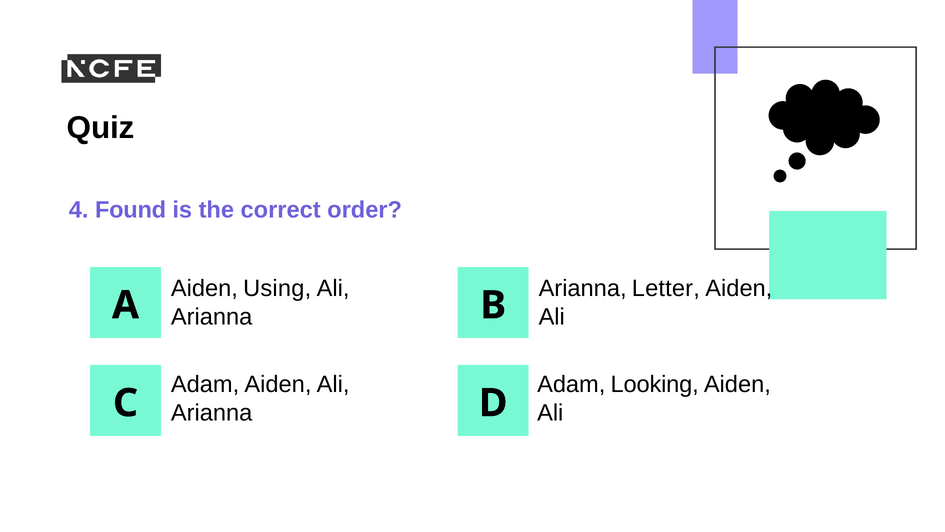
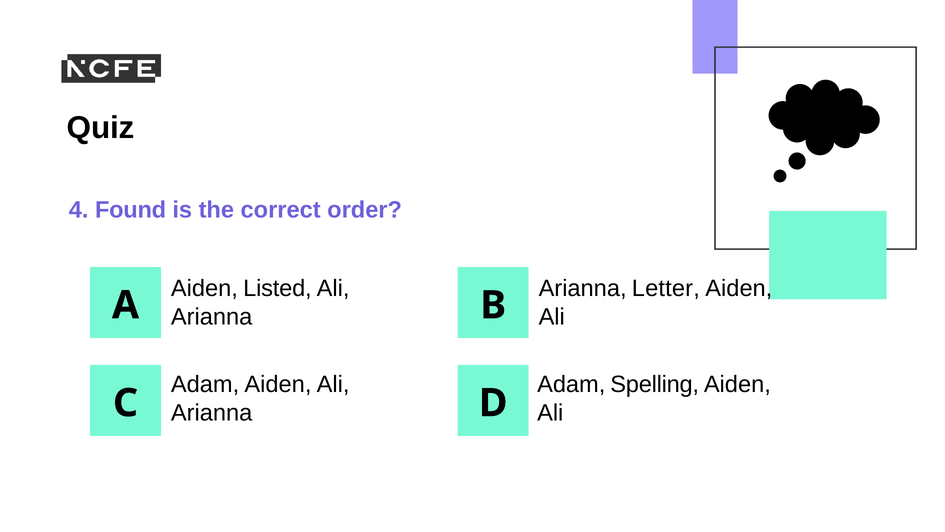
Using: Using -> Listed
Looking: Looking -> Spelling
